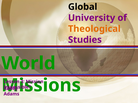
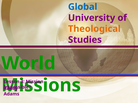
Global colour: black -> blue
